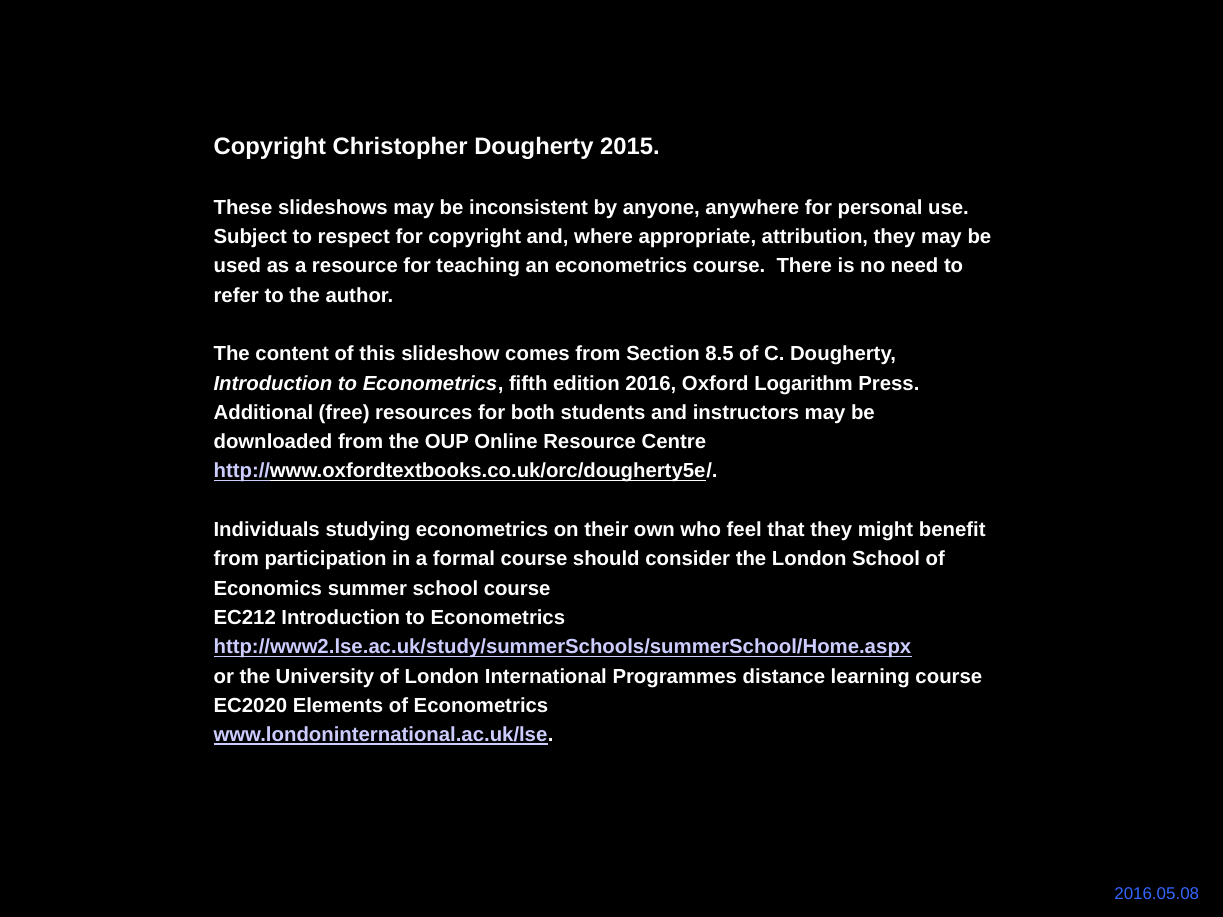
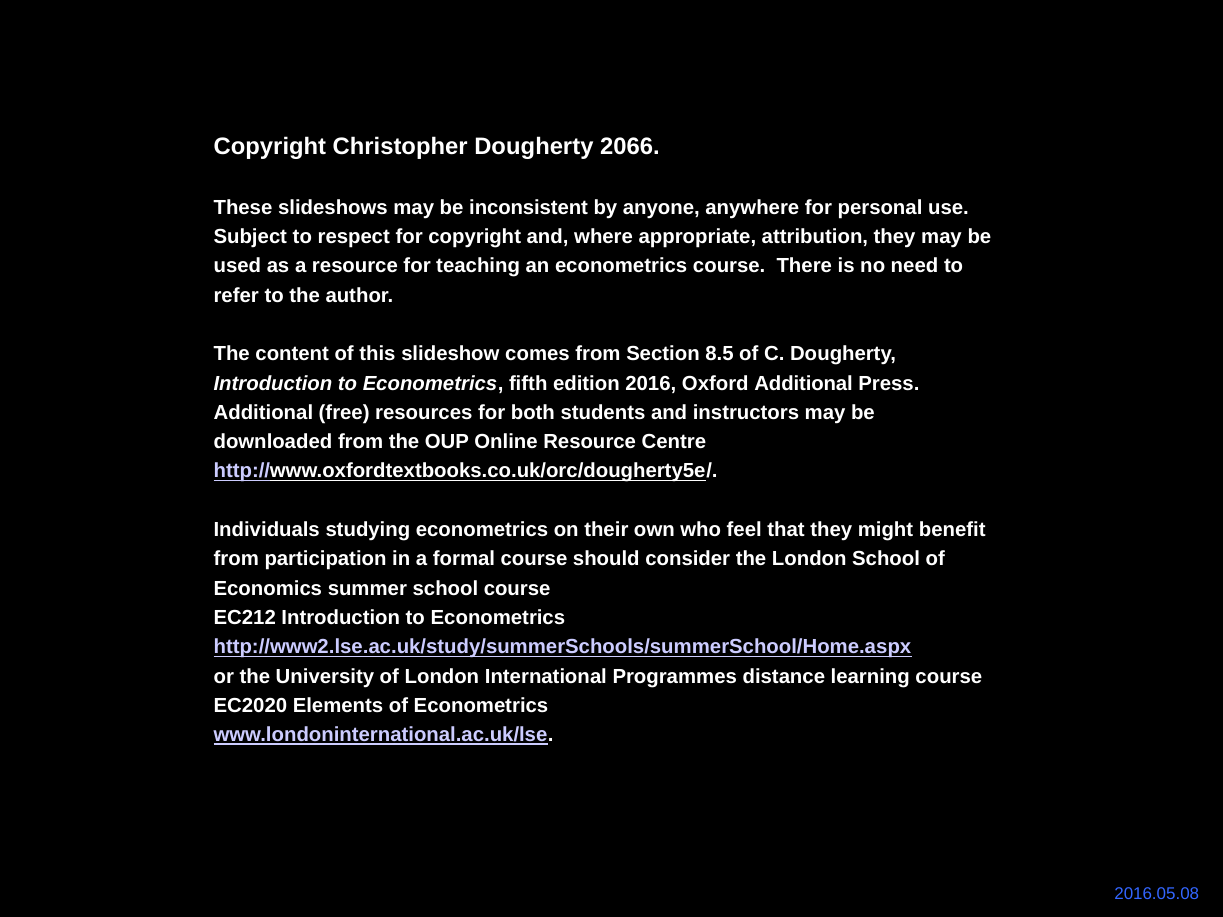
2015: 2015 -> 2066
Oxford Logarithm: Logarithm -> Additional
